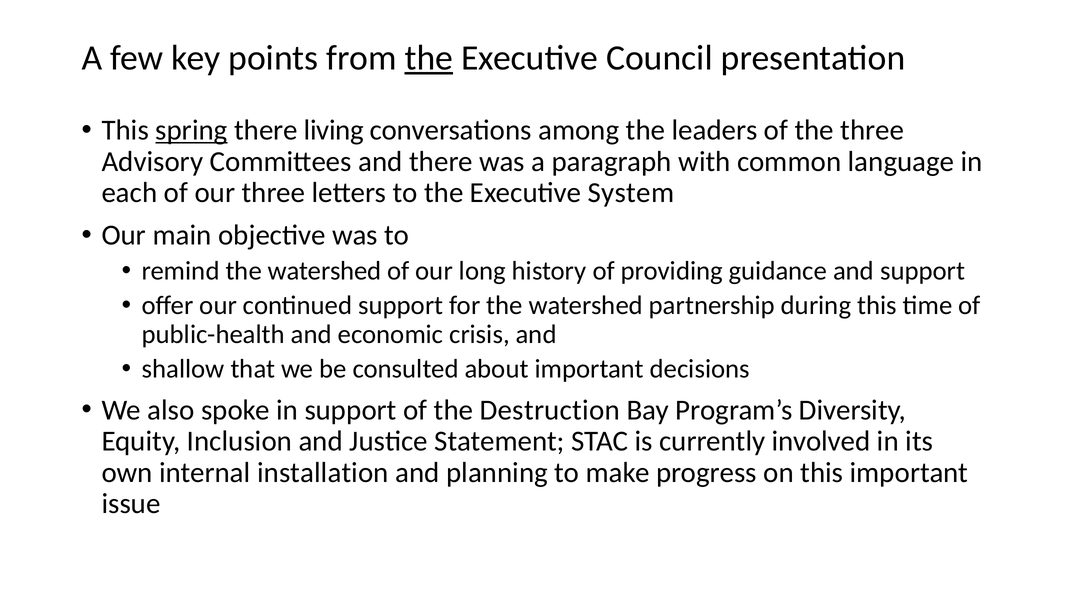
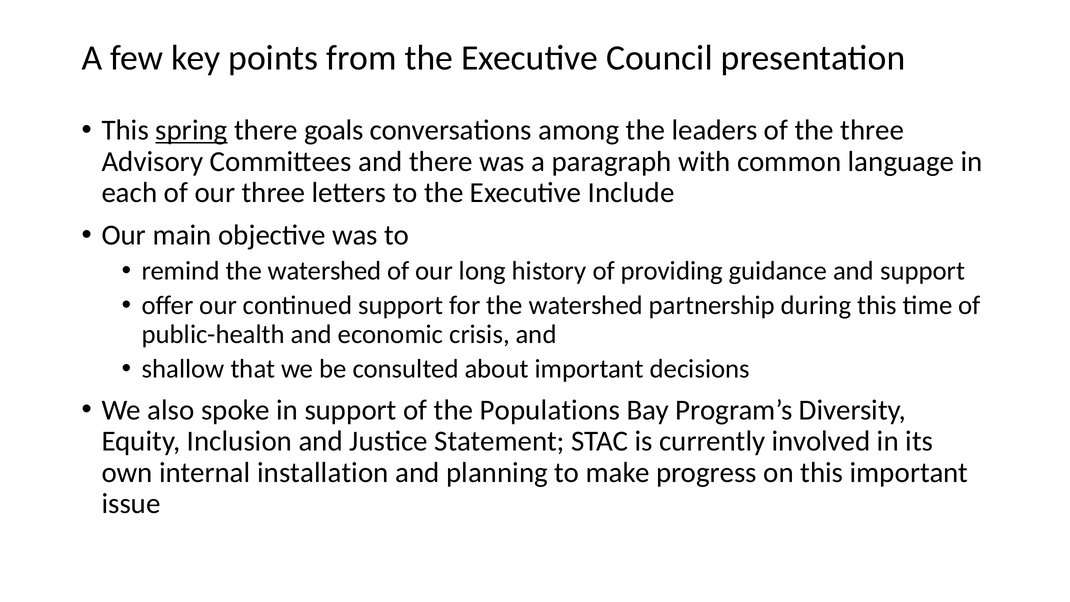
the at (429, 58) underline: present -> none
living: living -> goals
System: System -> Include
Destruction: Destruction -> Populations
